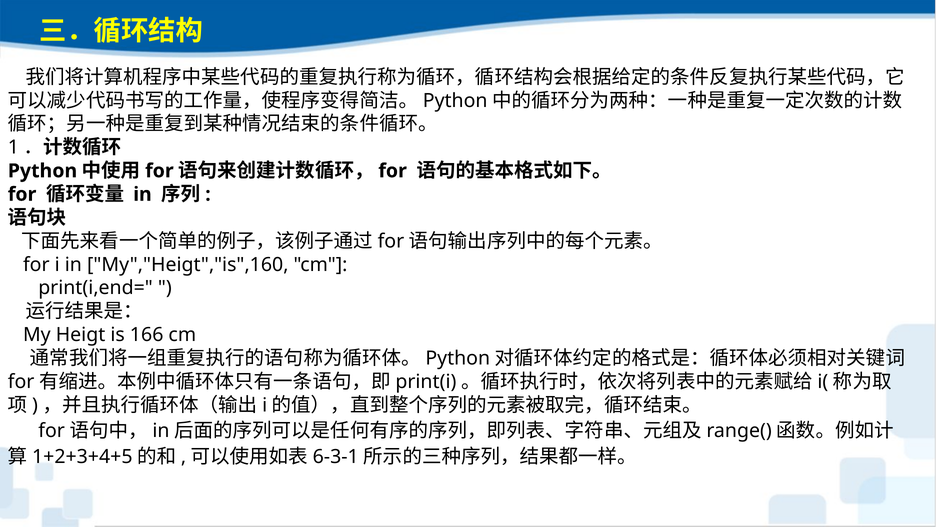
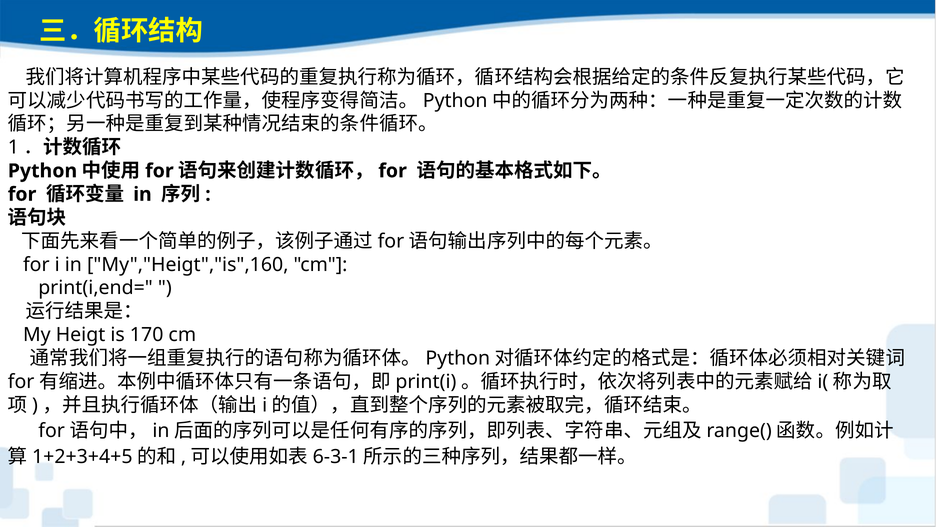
166: 166 -> 170
